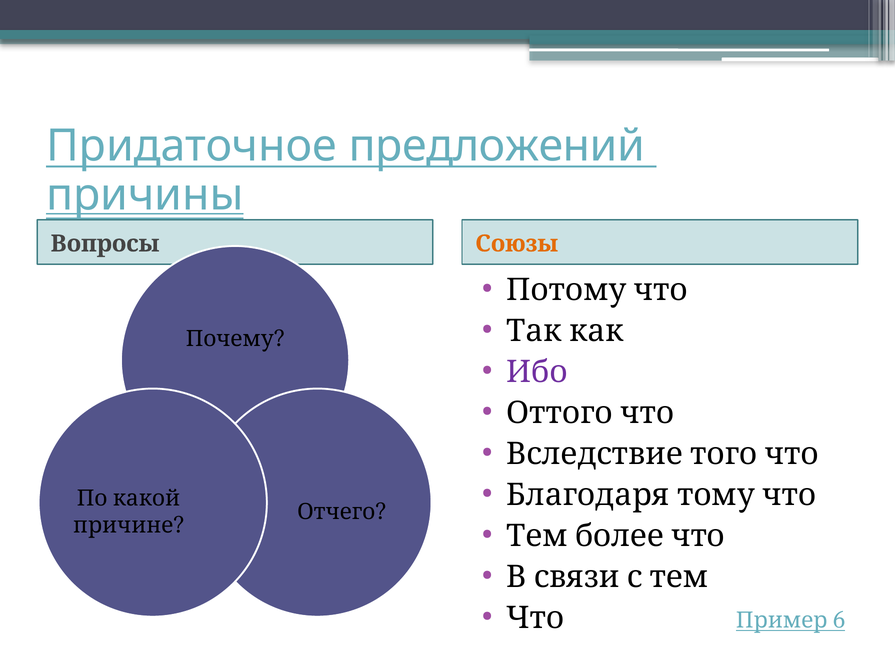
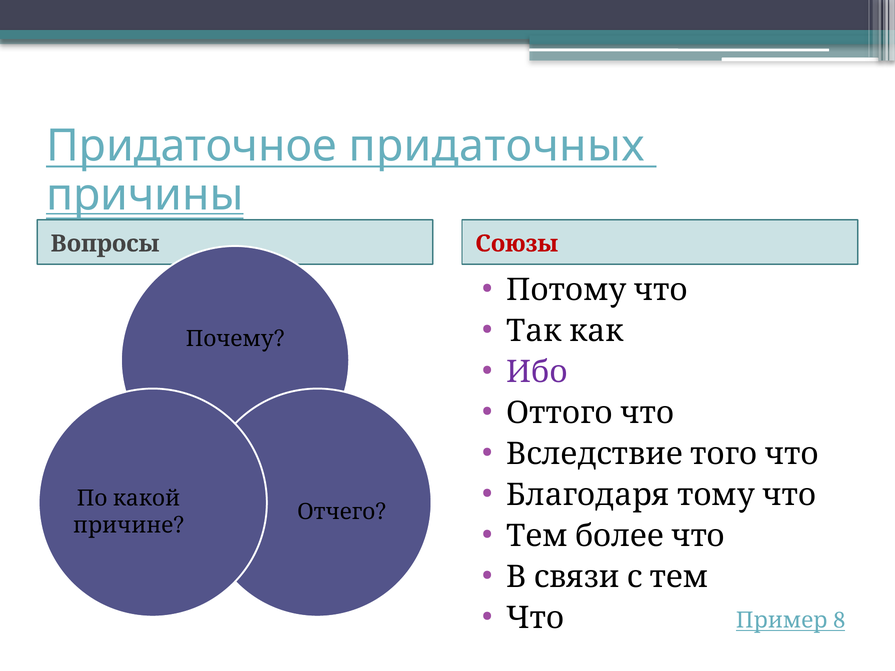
предложений: предложений -> придаточных
Союзы colour: orange -> red
6: 6 -> 8
